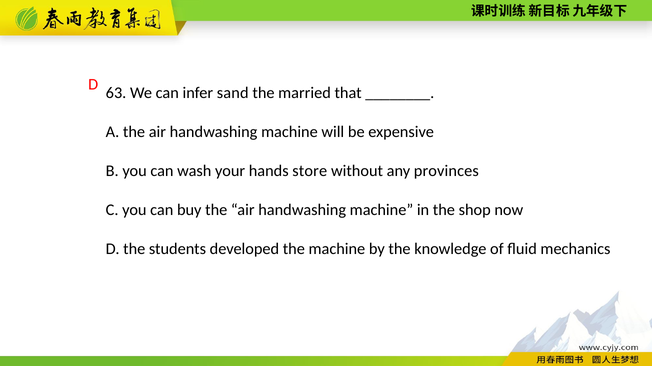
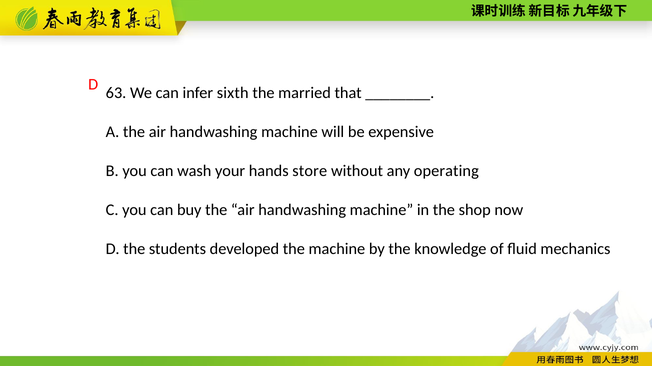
sand: sand -> sixth
provinces: provinces -> operating
